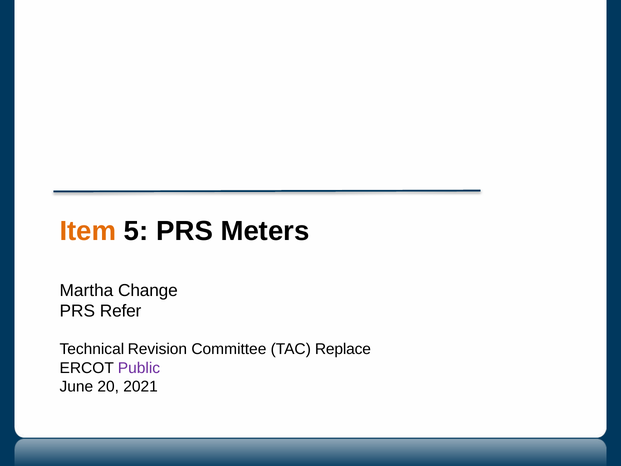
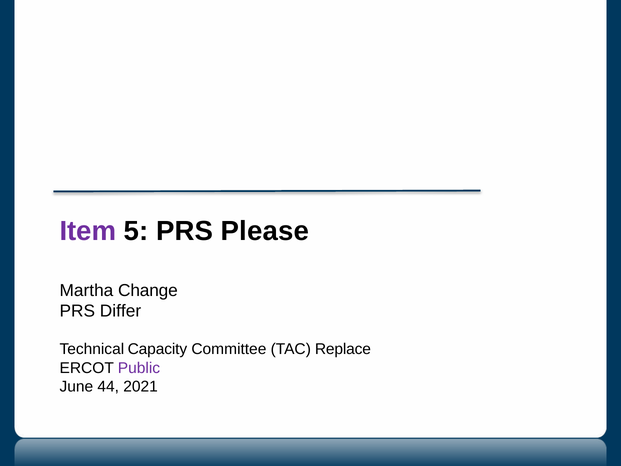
Item colour: orange -> purple
Meters: Meters -> Please
Refer: Refer -> Differ
Revision: Revision -> Capacity
20: 20 -> 44
